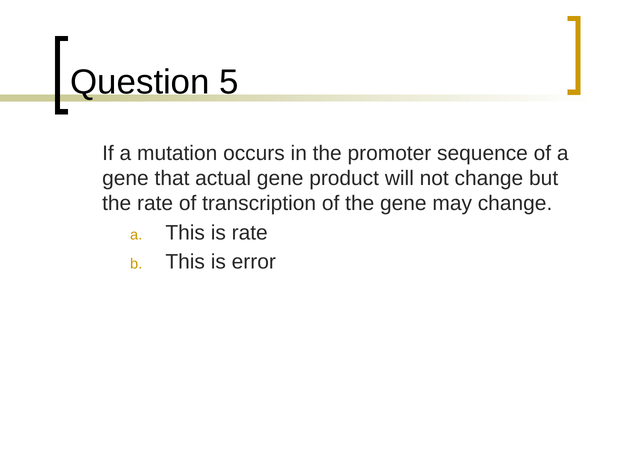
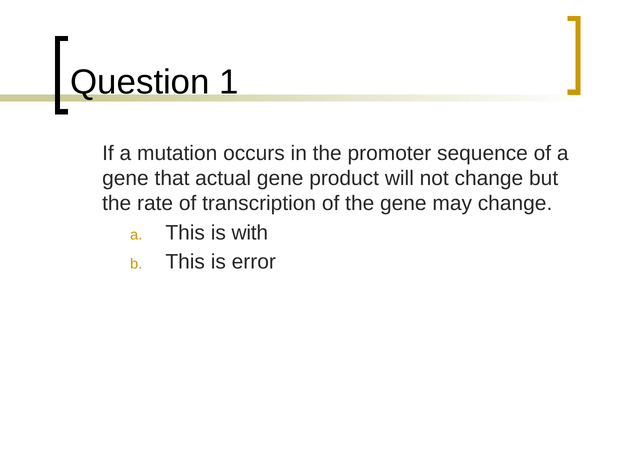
5: 5 -> 1
is rate: rate -> with
